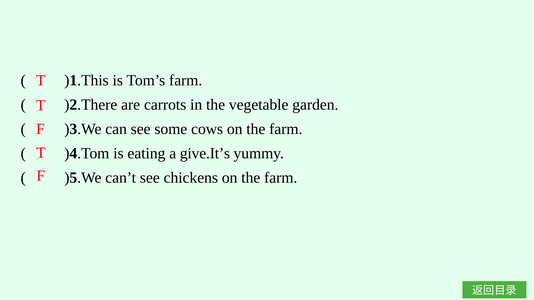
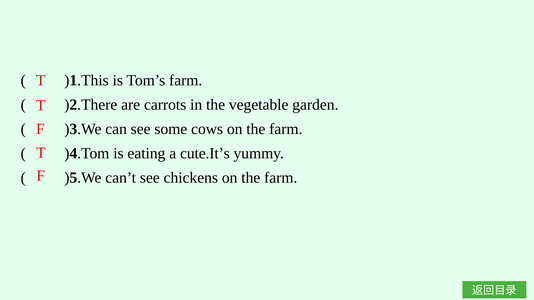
give.It’s: give.It’s -> cute.It’s
